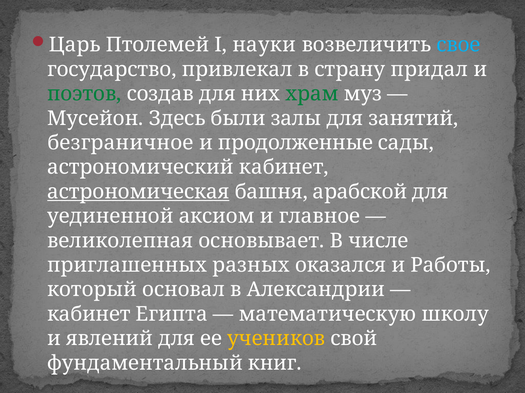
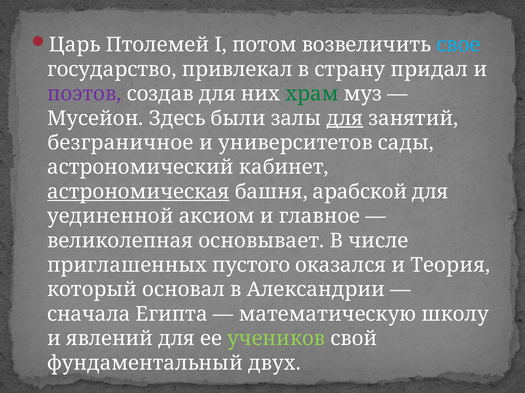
науки: науки -> потом
поэтов colour: green -> purple
для at (345, 119) underline: none -> present
продолженные: продолженные -> университетов
разных: разных -> пустого
Работы: Работы -> Теория
кабинет at (89, 315): кабинет -> сначала
учеников colour: yellow -> light green
книг: книг -> двух
